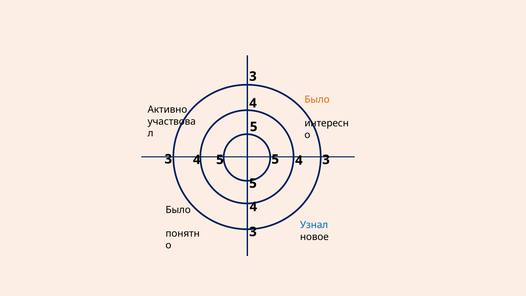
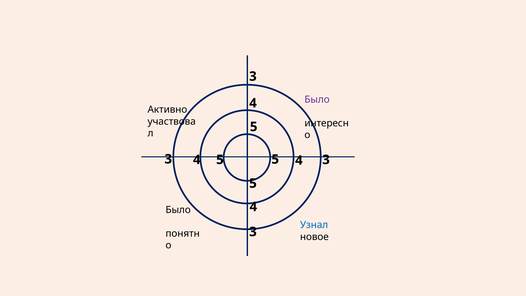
Было at (317, 100) colour: orange -> purple
